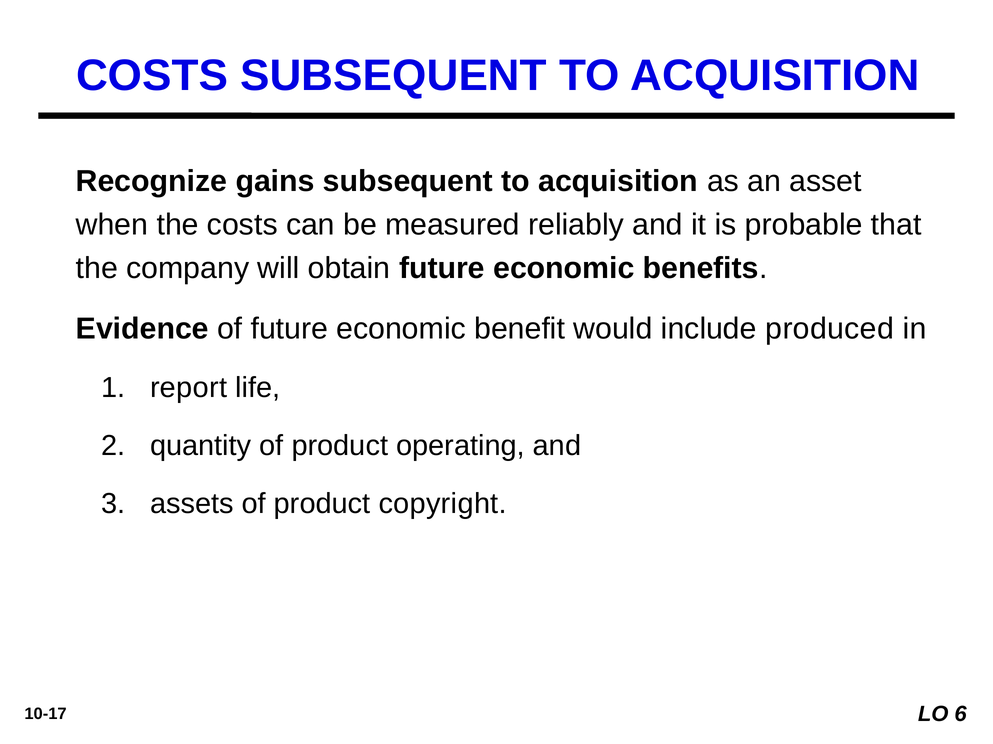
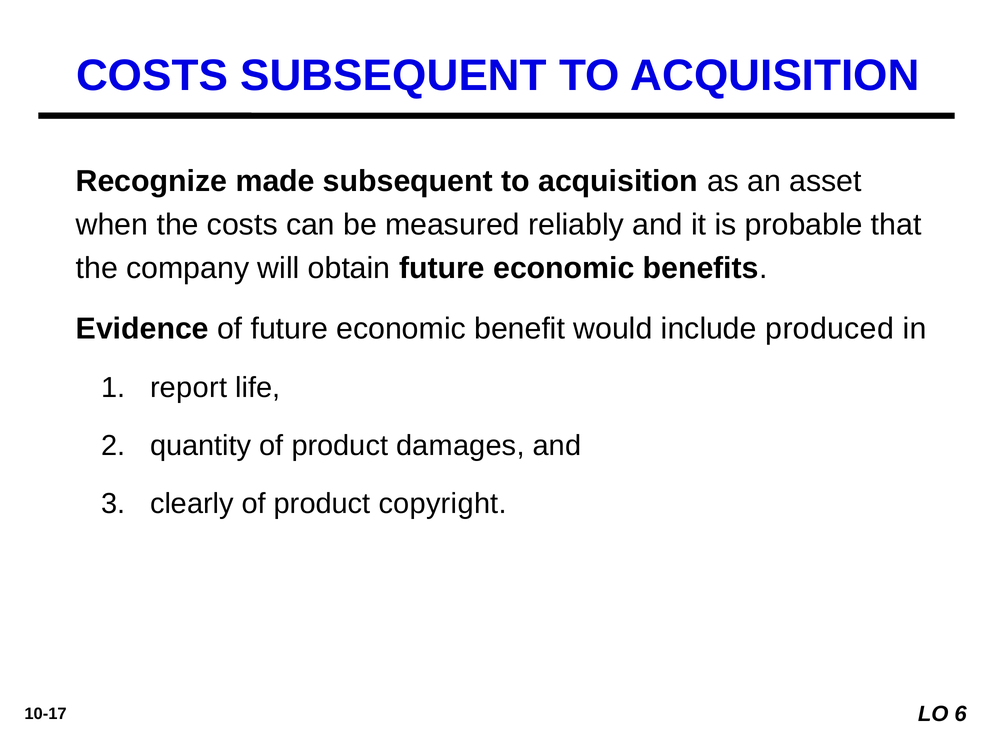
gains: gains -> made
operating: operating -> damages
assets: assets -> clearly
